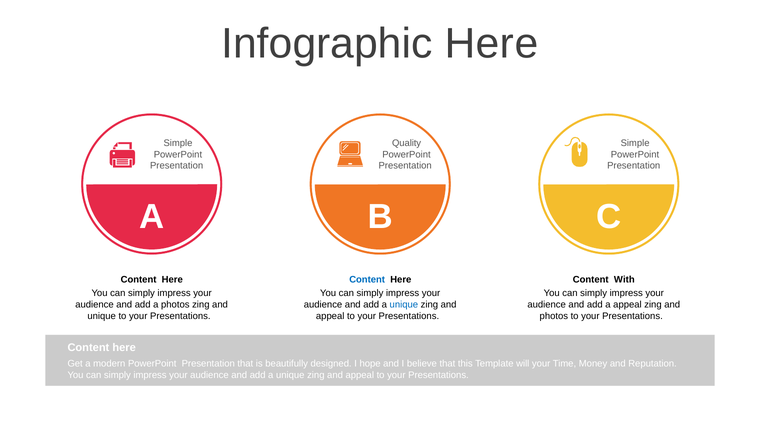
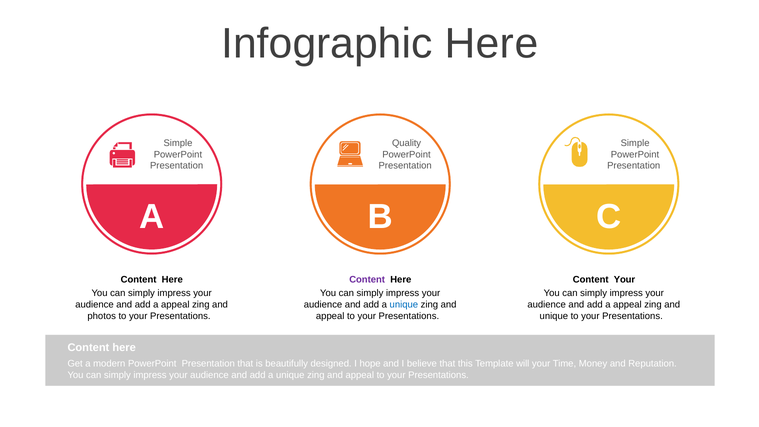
Content at (367, 280) colour: blue -> purple
Content With: With -> Your
photos at (175, 305): photos -> appeal
unique at (102, 316): unique -> photos
photos at (554, 316): photos -> unique
